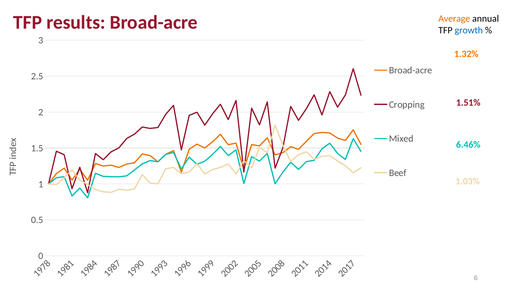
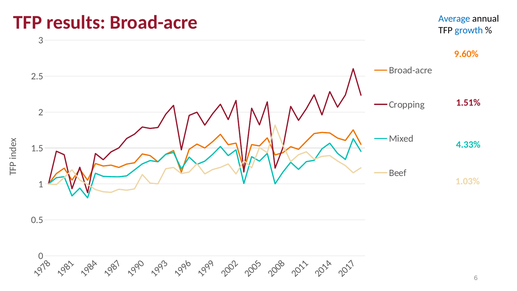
Average colour: orange -> blue
1.32%: 1.32% -> 9.60%
6.46%: 6.46% -> 4.33%
